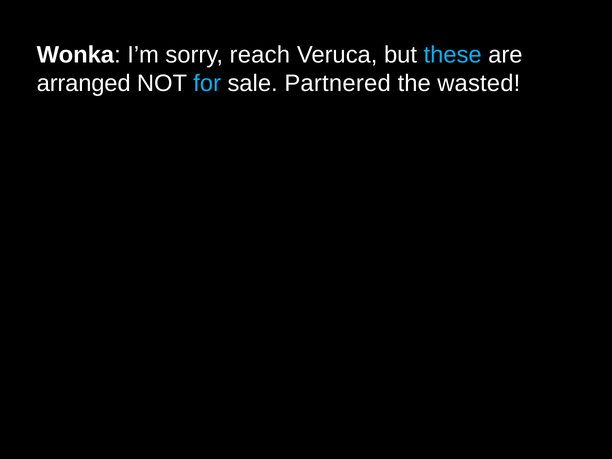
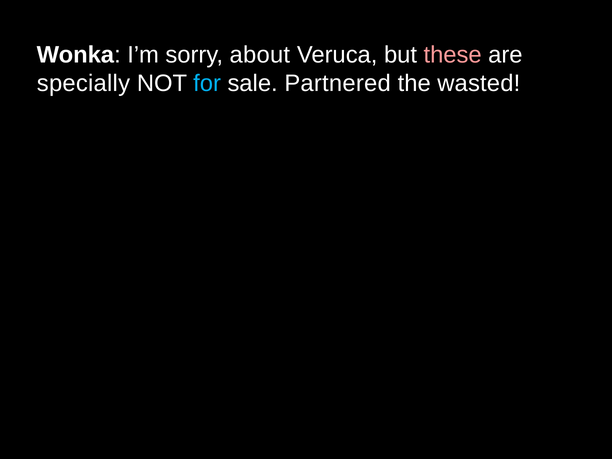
reach: reach -> about
these colour: light blue -> pink
arranged: arranged -> specially
